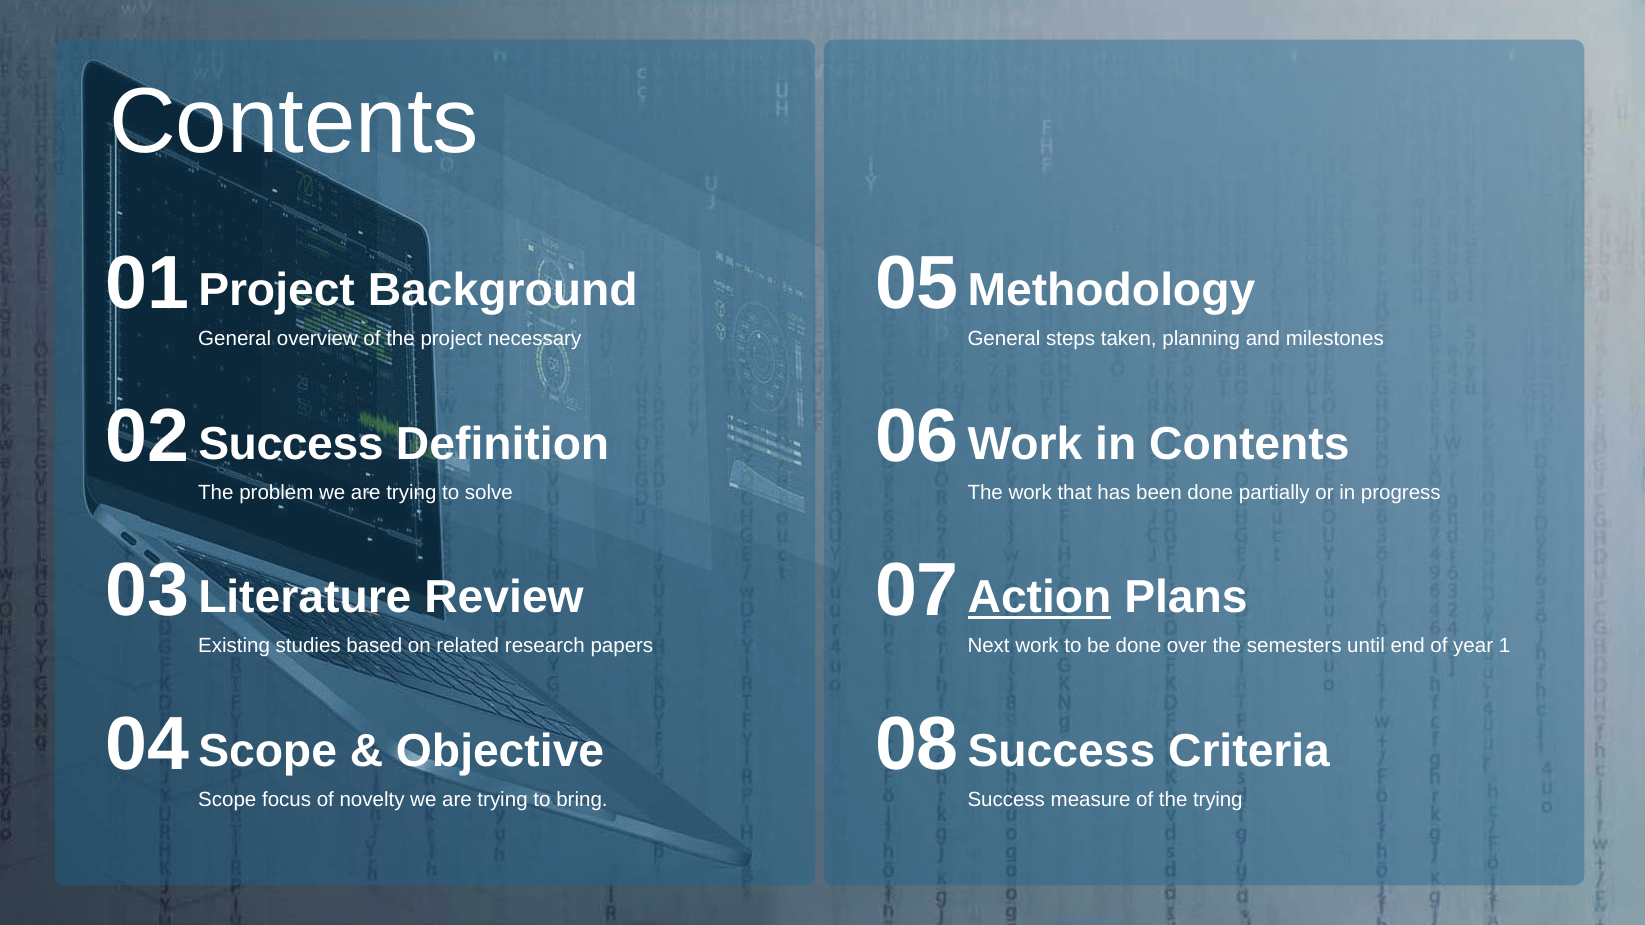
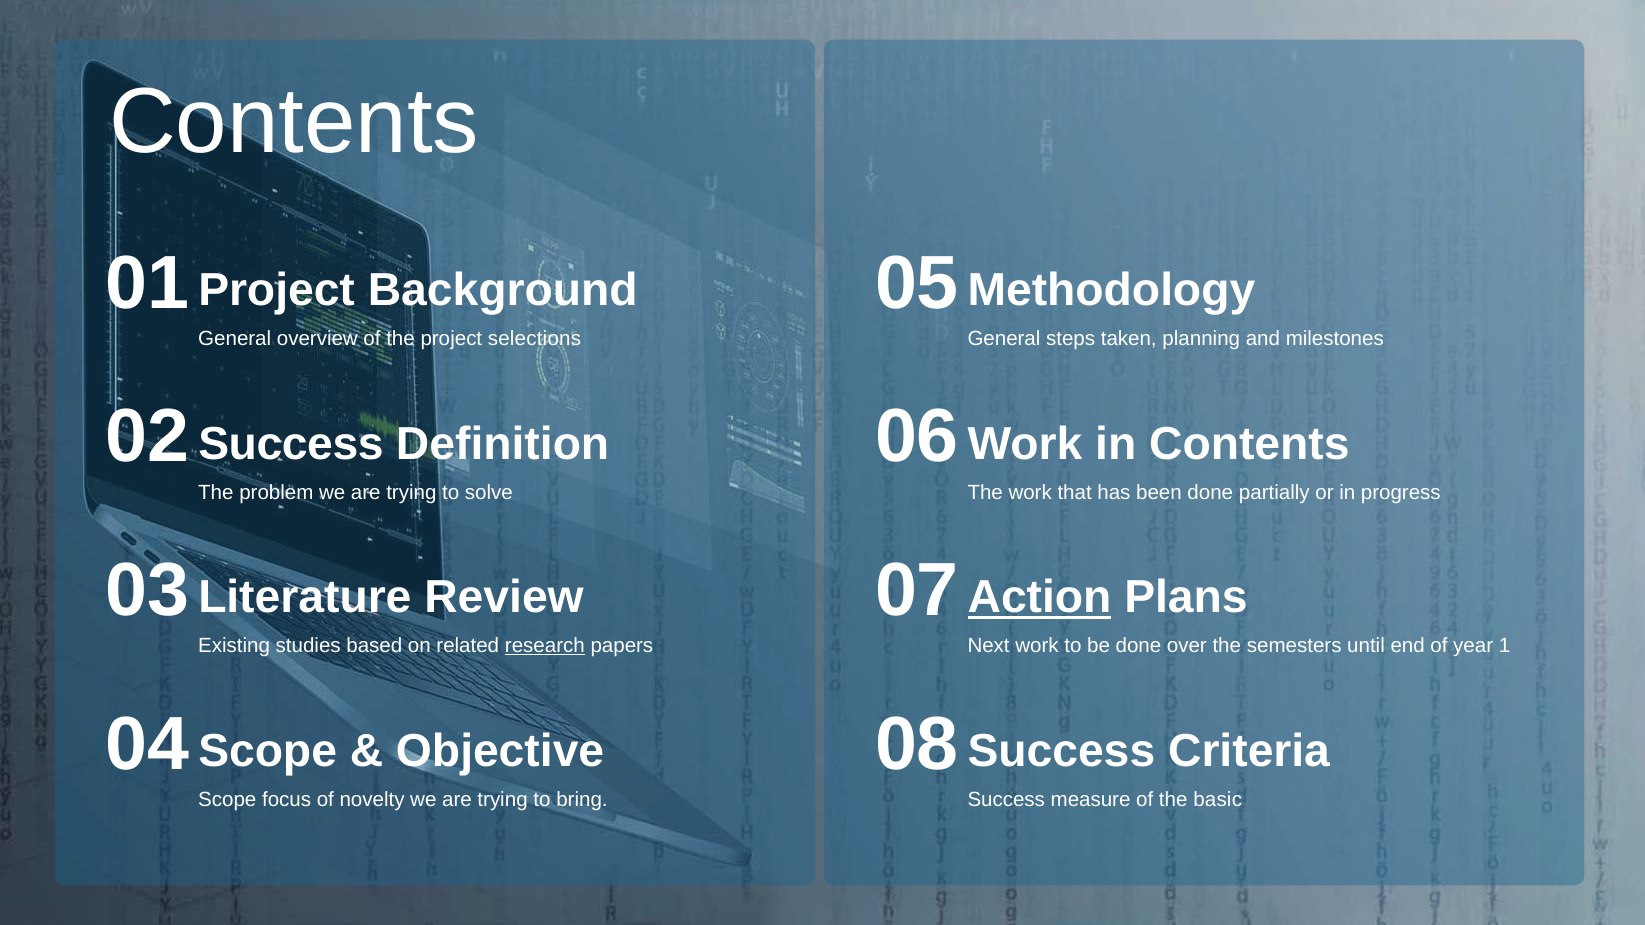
necessary: necessary -> selections
research underline: none -> present
the trying: trying -> basic
